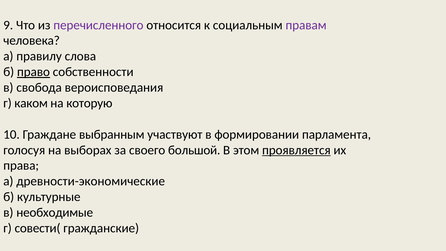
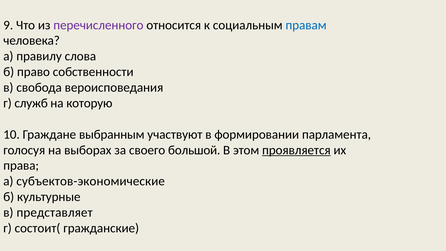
правам colour: purple -> blue
право underline: present -> none
каком: каком -> служб
древности-экономические: древности-экономические -> субъектов-экономические
необходимые: необходимые -> представляет
совести(: совести( -> состоит(
